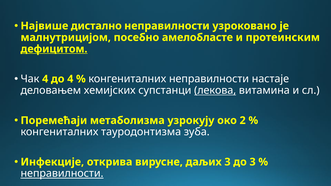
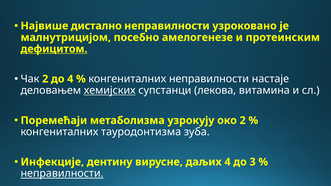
амелобласте: амелобласте -> амелогенезе
Чак 4: 4 -> 2
хемијских underline: none -> present
лекова underline: present -> none
открива: открива -> дентину
даљих 3: 3 -> 4
